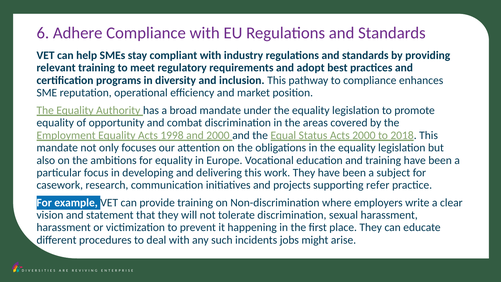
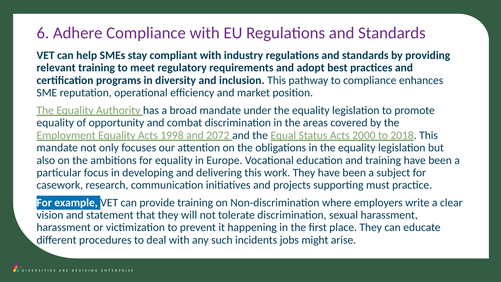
and 2000: 2000 -> 2072
refer: refer -> must
